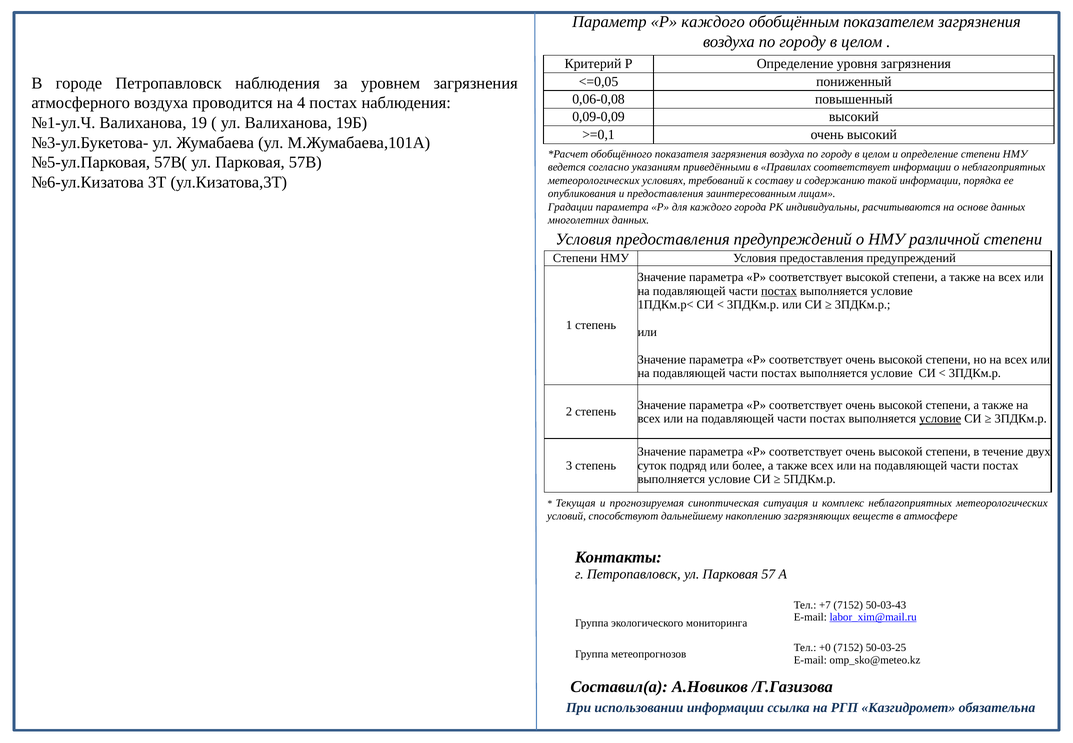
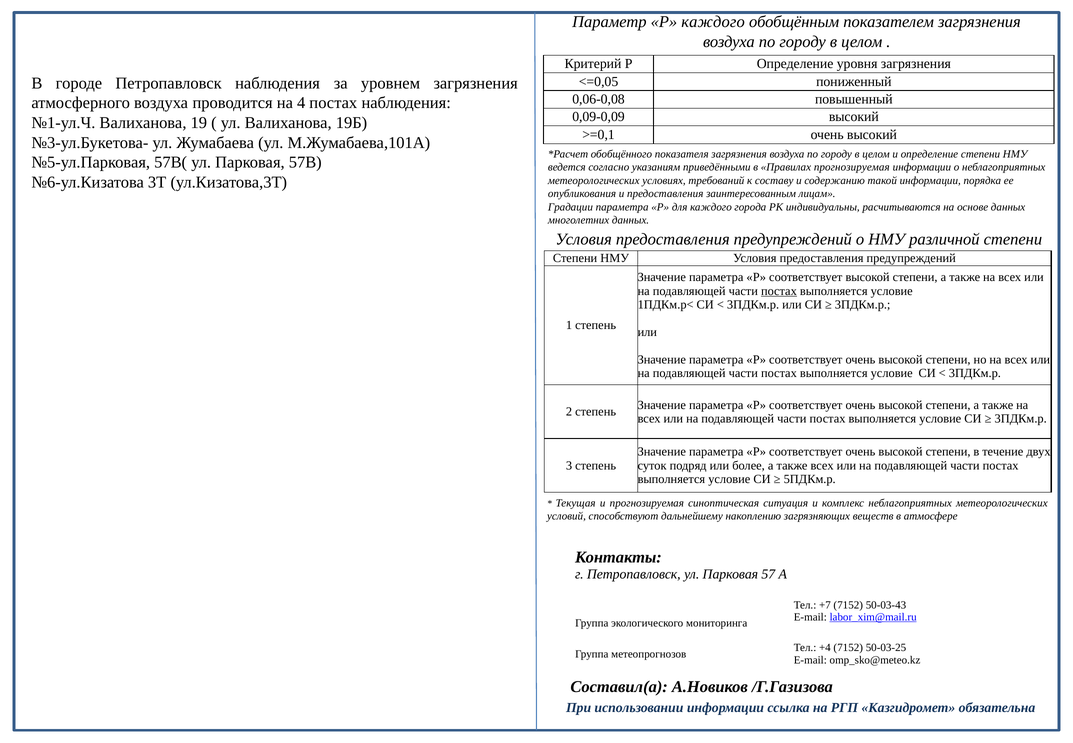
Правилах соответствует: соответствует -> прогнозируемая
условие at (940, 419) underline: present -> none
+0: +0 -> +4
